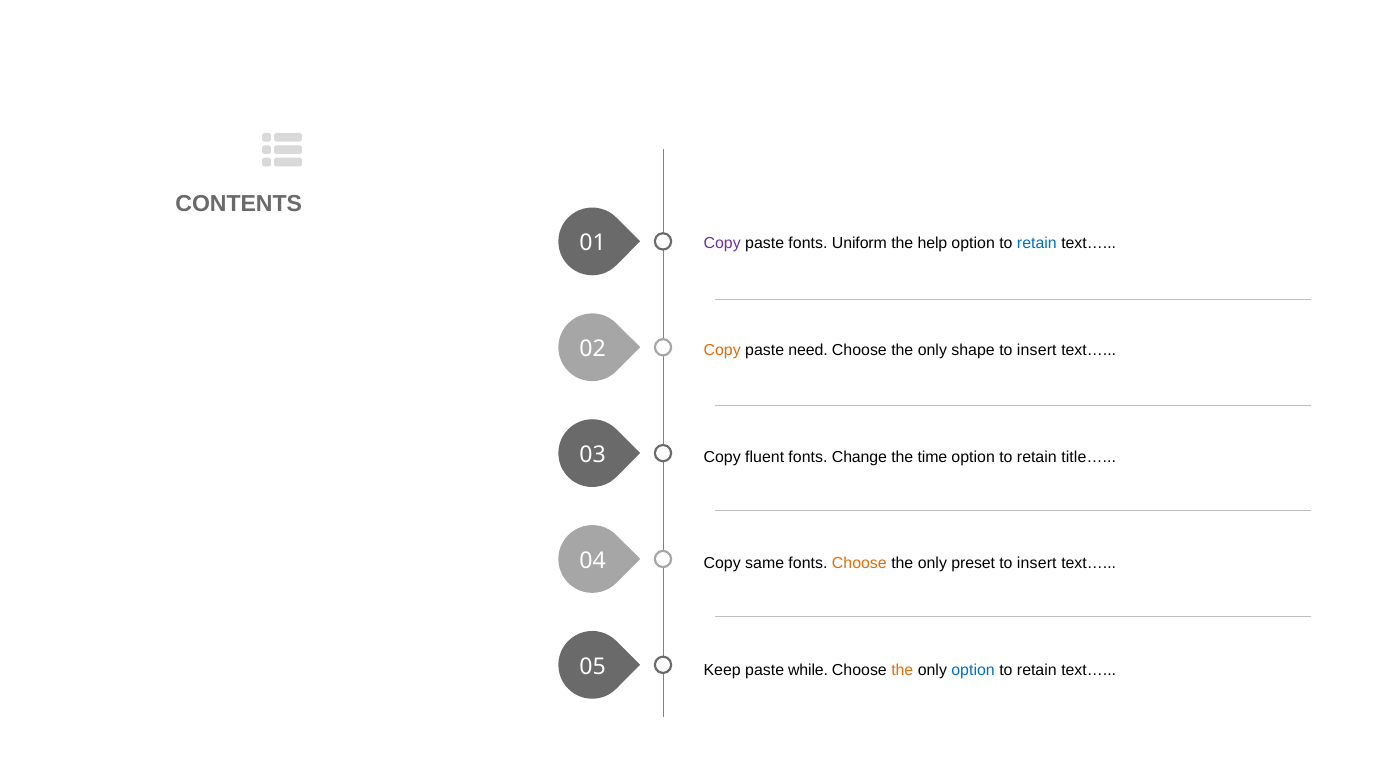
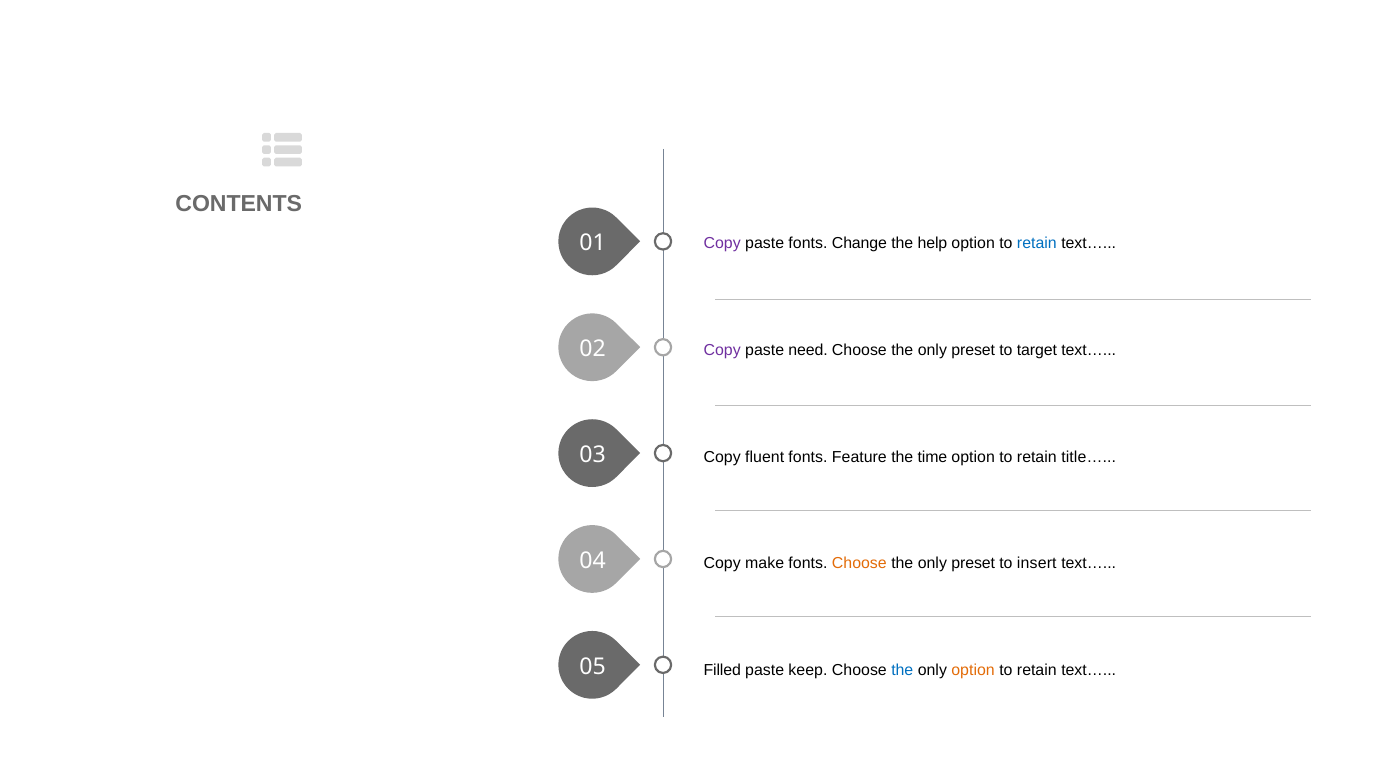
Uniform: Uniform -> Change
Copy at (722, 350) colour: orange -> purple
shape at (973, 350): shape -> preset
insert at (1037, 350): insert -> target
Change: Change -> Feature
same: same -> make
Keep: Keep -> Filled
while: while -> keep
the at (902, 670) colour: orange -> blue
option at (973, 670) colour: blue -> orange
